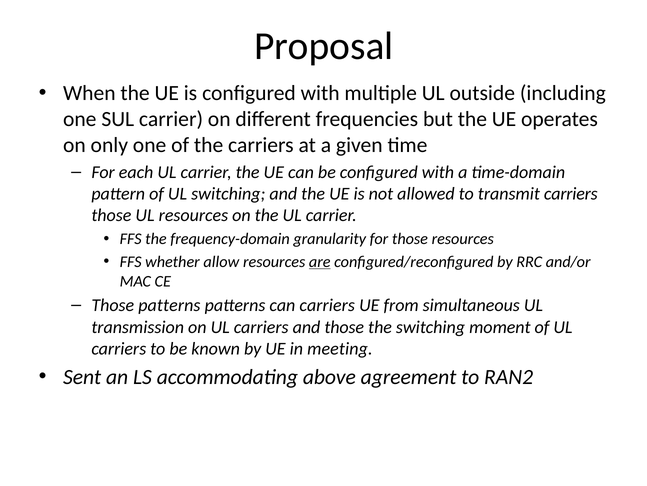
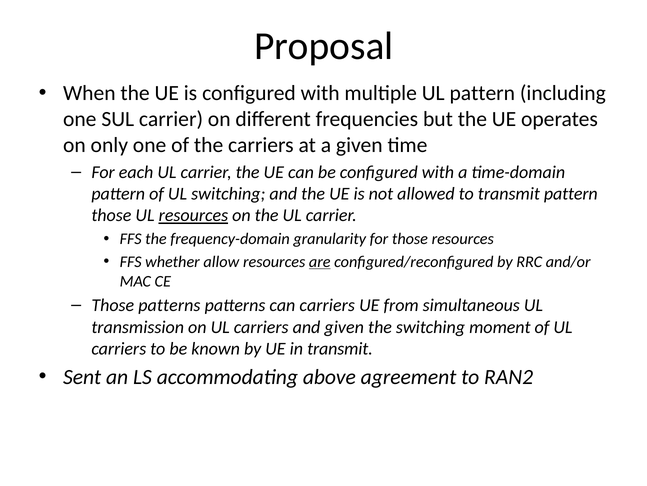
UL outside: outside -> pattern
transmit carriers: carriers -> pattern
resources at (193, 215) underline: none -> present
and those: those -> given
in meeting: meeting -> transmit
